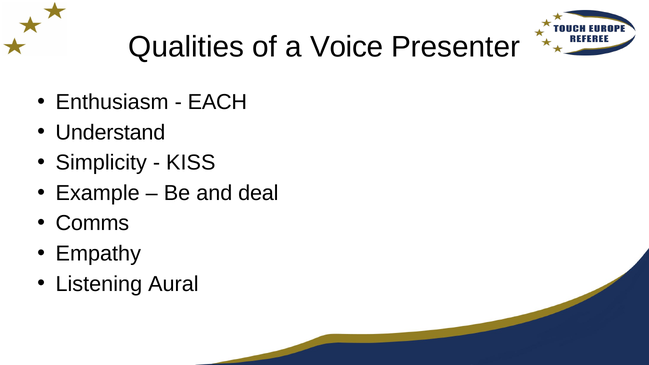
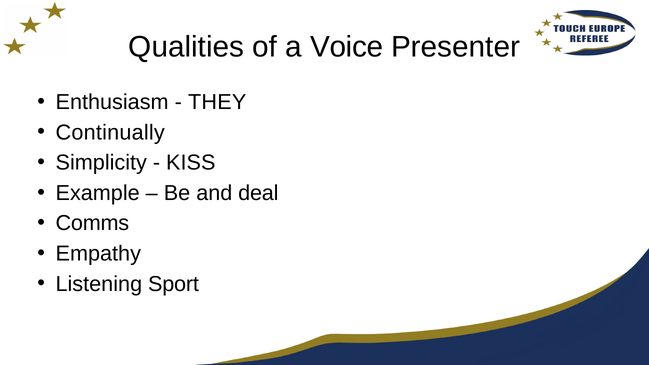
EACH: EACH -> THEY
Understand: Understand -> Continually
Aural: Aural -> Sport
